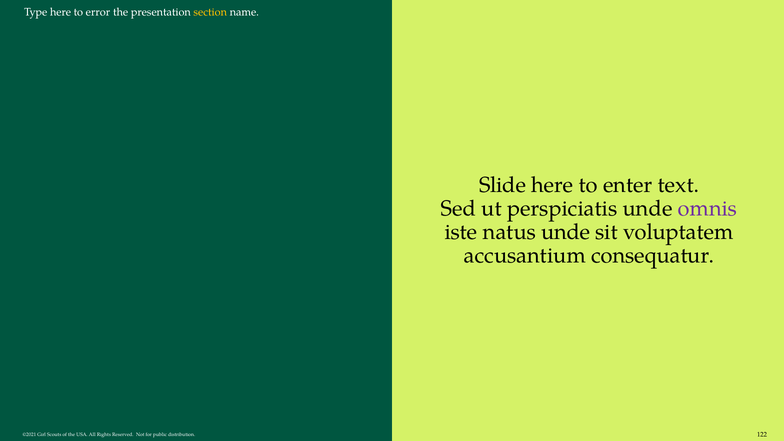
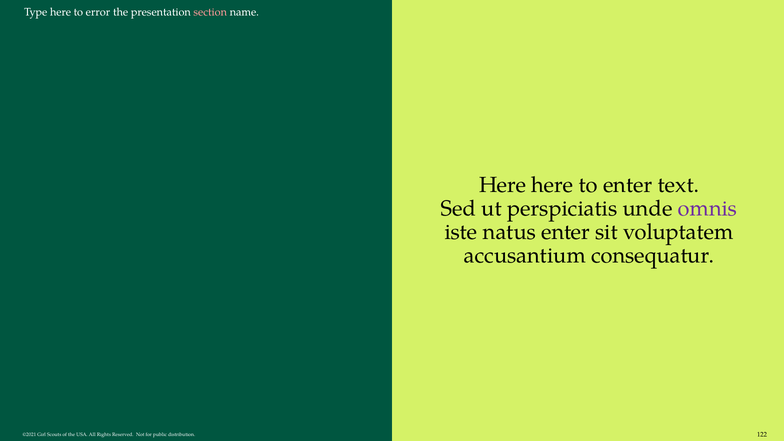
section colour: yellow -> pink
Slide at (503, 185): Slide -> Here
natus unde: unde -> enter
